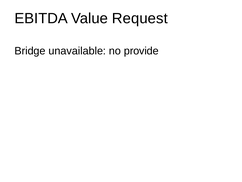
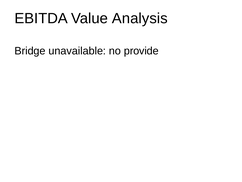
Request: Request -> Analysis
